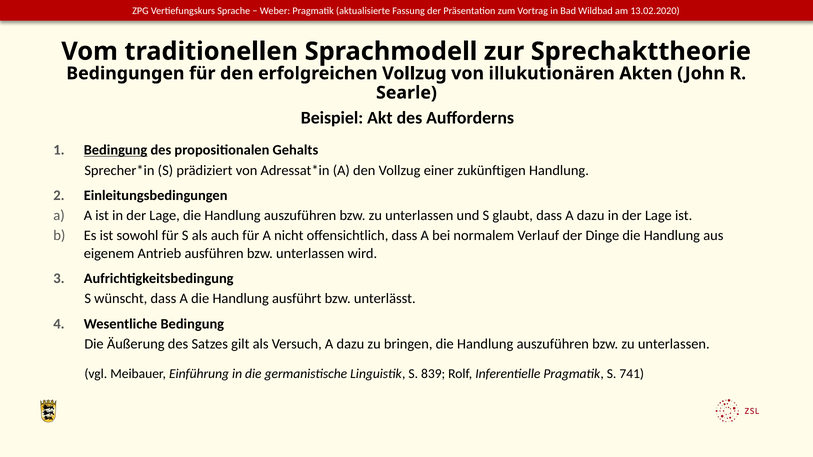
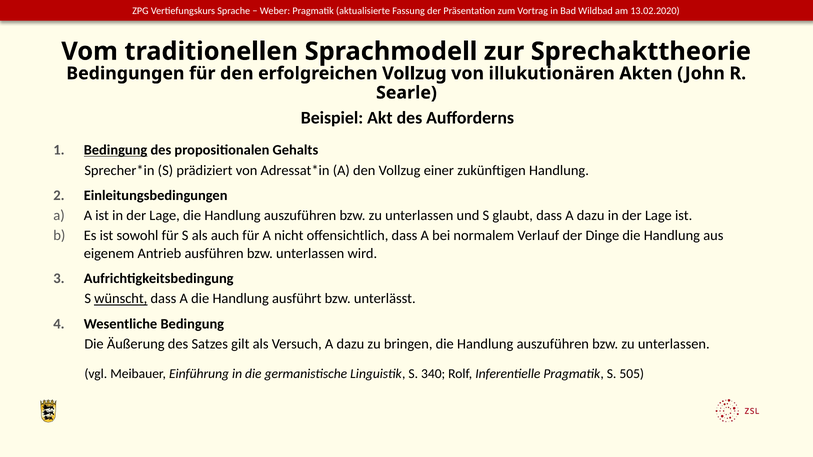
wünscht underline: none -> present
839: 839 -> 340
741: 741 -> 505
